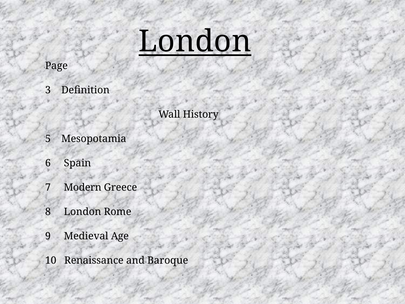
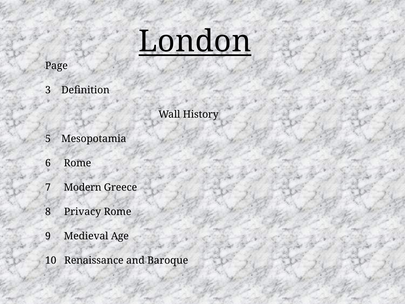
6 Spain: Spain -> Rome
8 London: London -> Privacy
